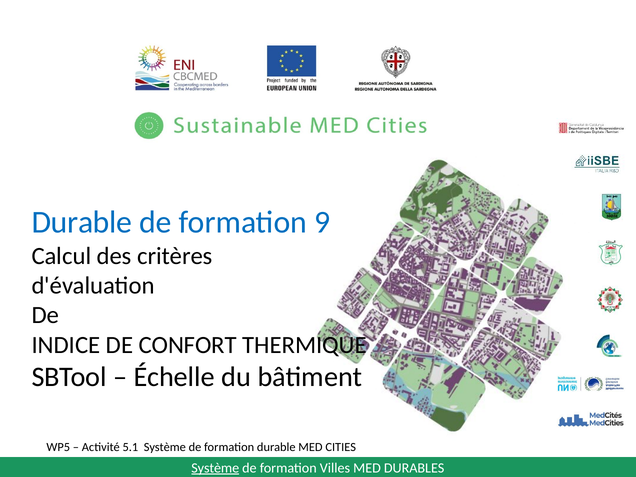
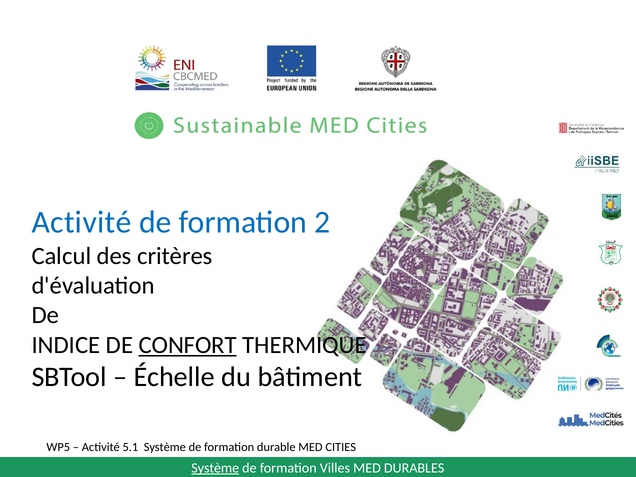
Durable at (82, 222): Durable -> Activité
9: 9 -> 2
CONFORT underline: none -> present
